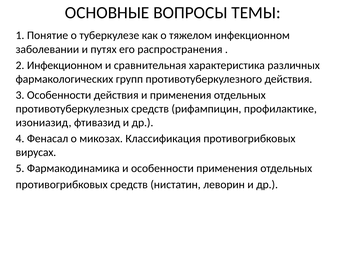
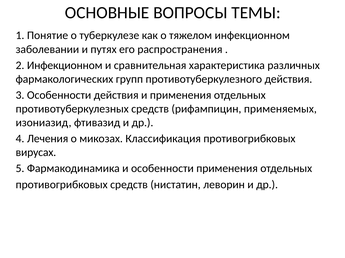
профилактике: профилактике -> применяемых
Фенасал: Фенасал -> Лечения
